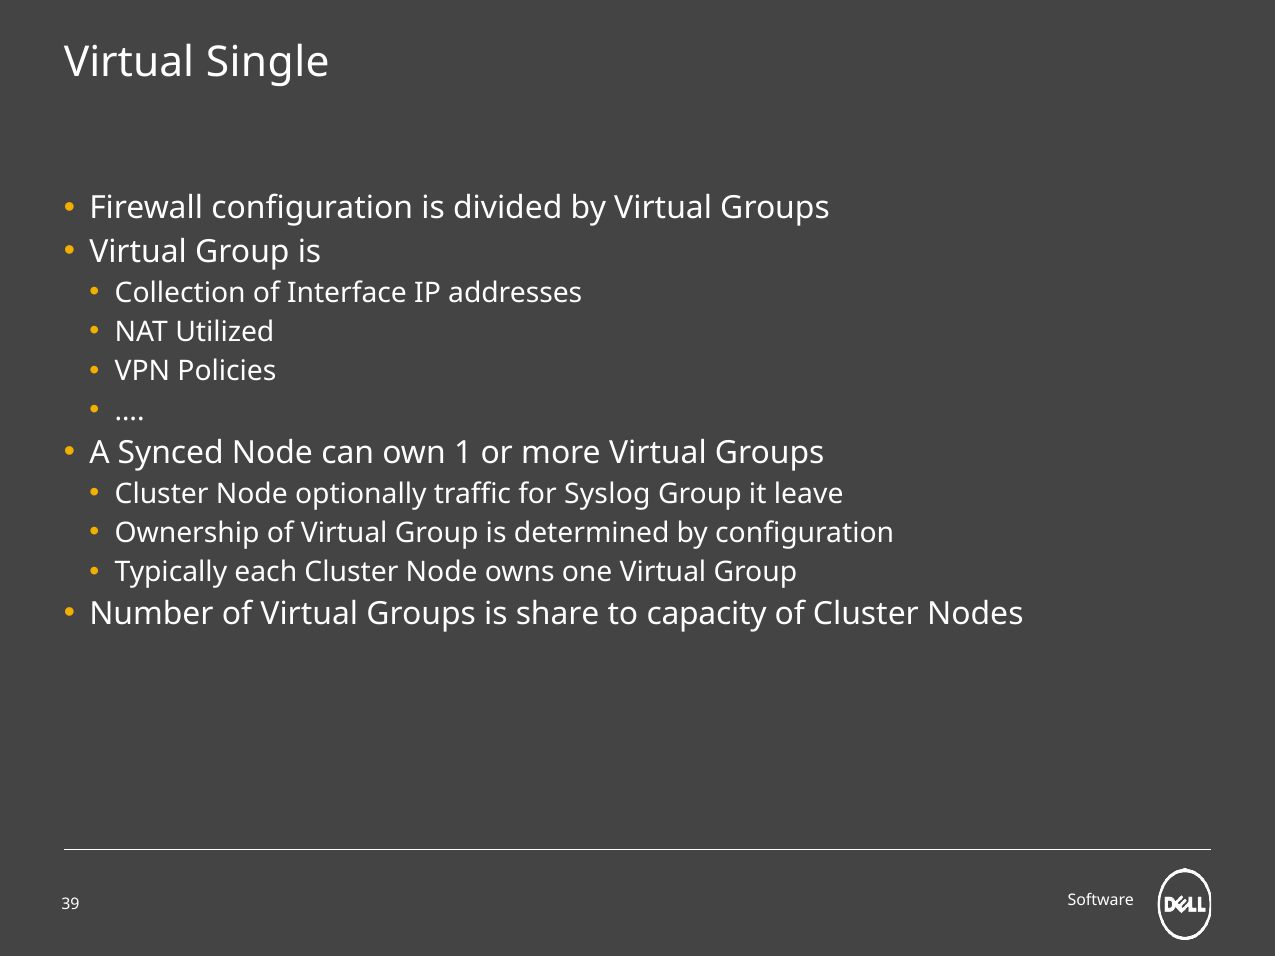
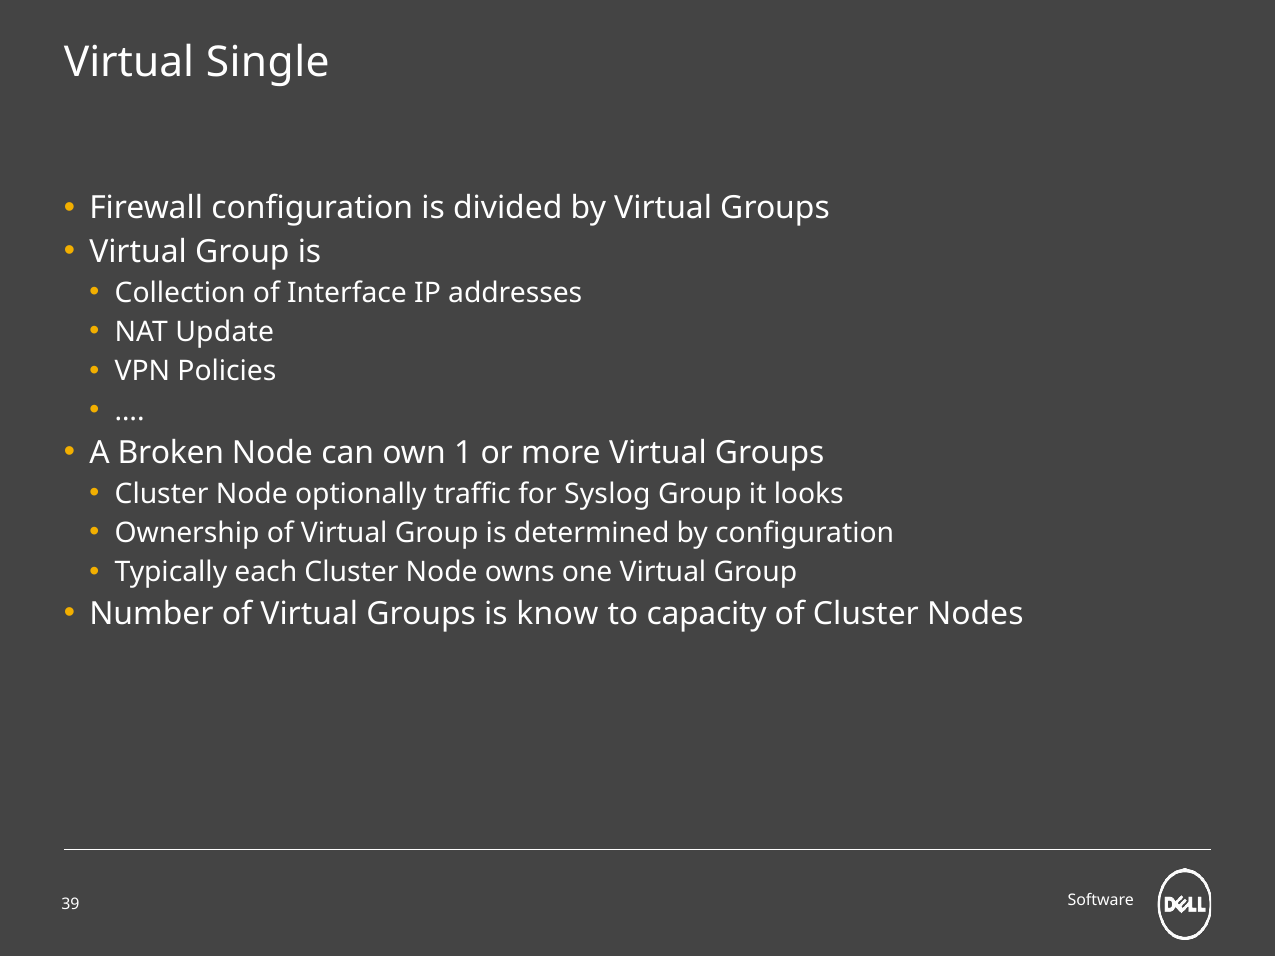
Utilized: Utilized -> Update
Synced: Synced -> Broken
leave: leave -> looks
share: share -> know
